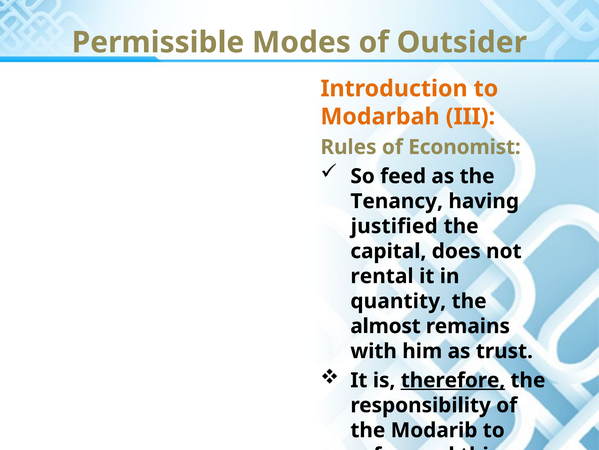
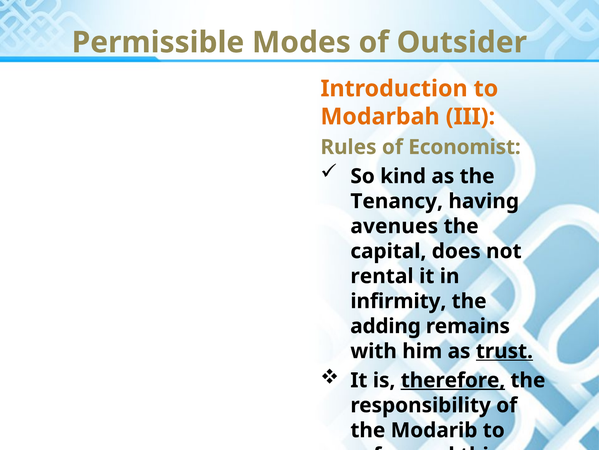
feed: feed -> kind
justified: justified -> avenues
quantity: quantity -> infirmity
almost: almost -> adding
trust at (504, 351) underline: none -> present
